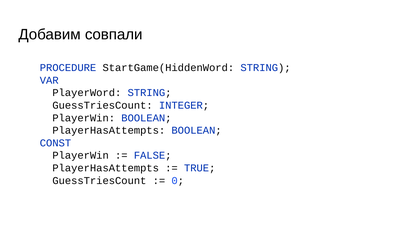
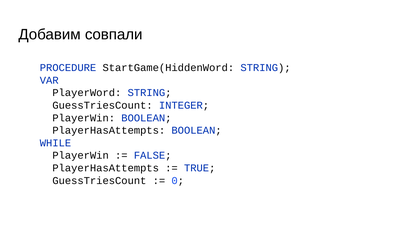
CONST: CONST -> WHILE
